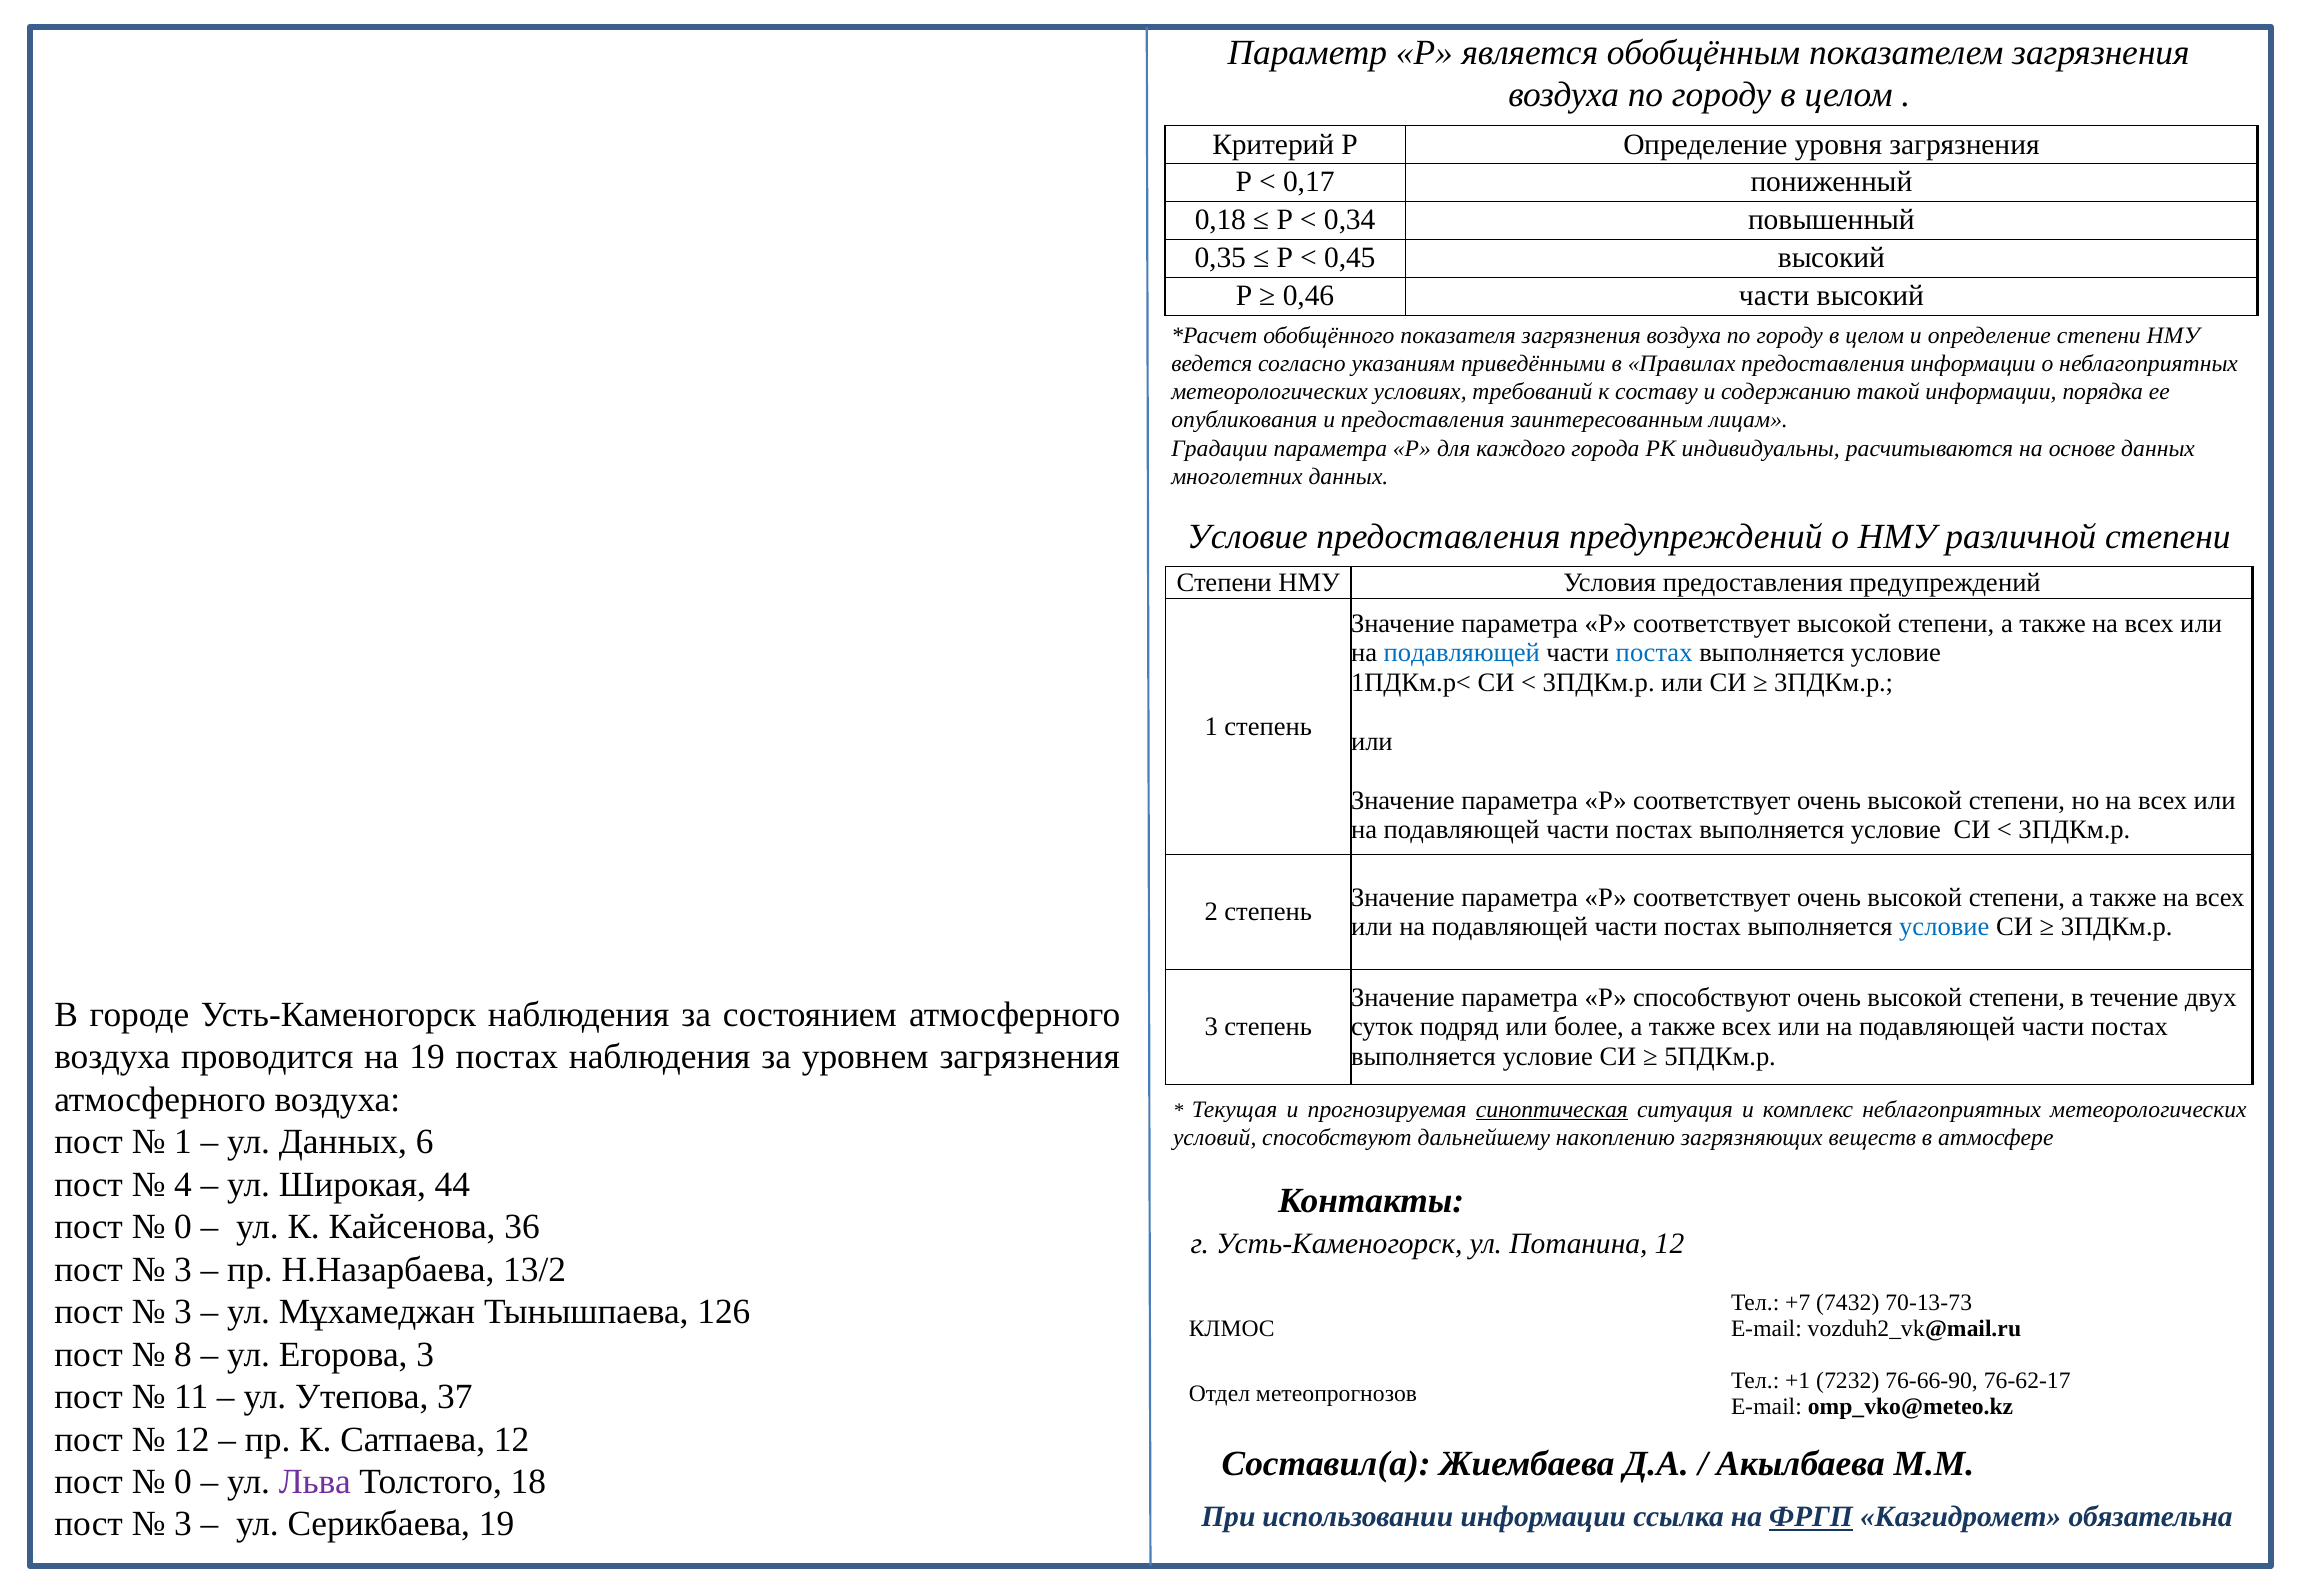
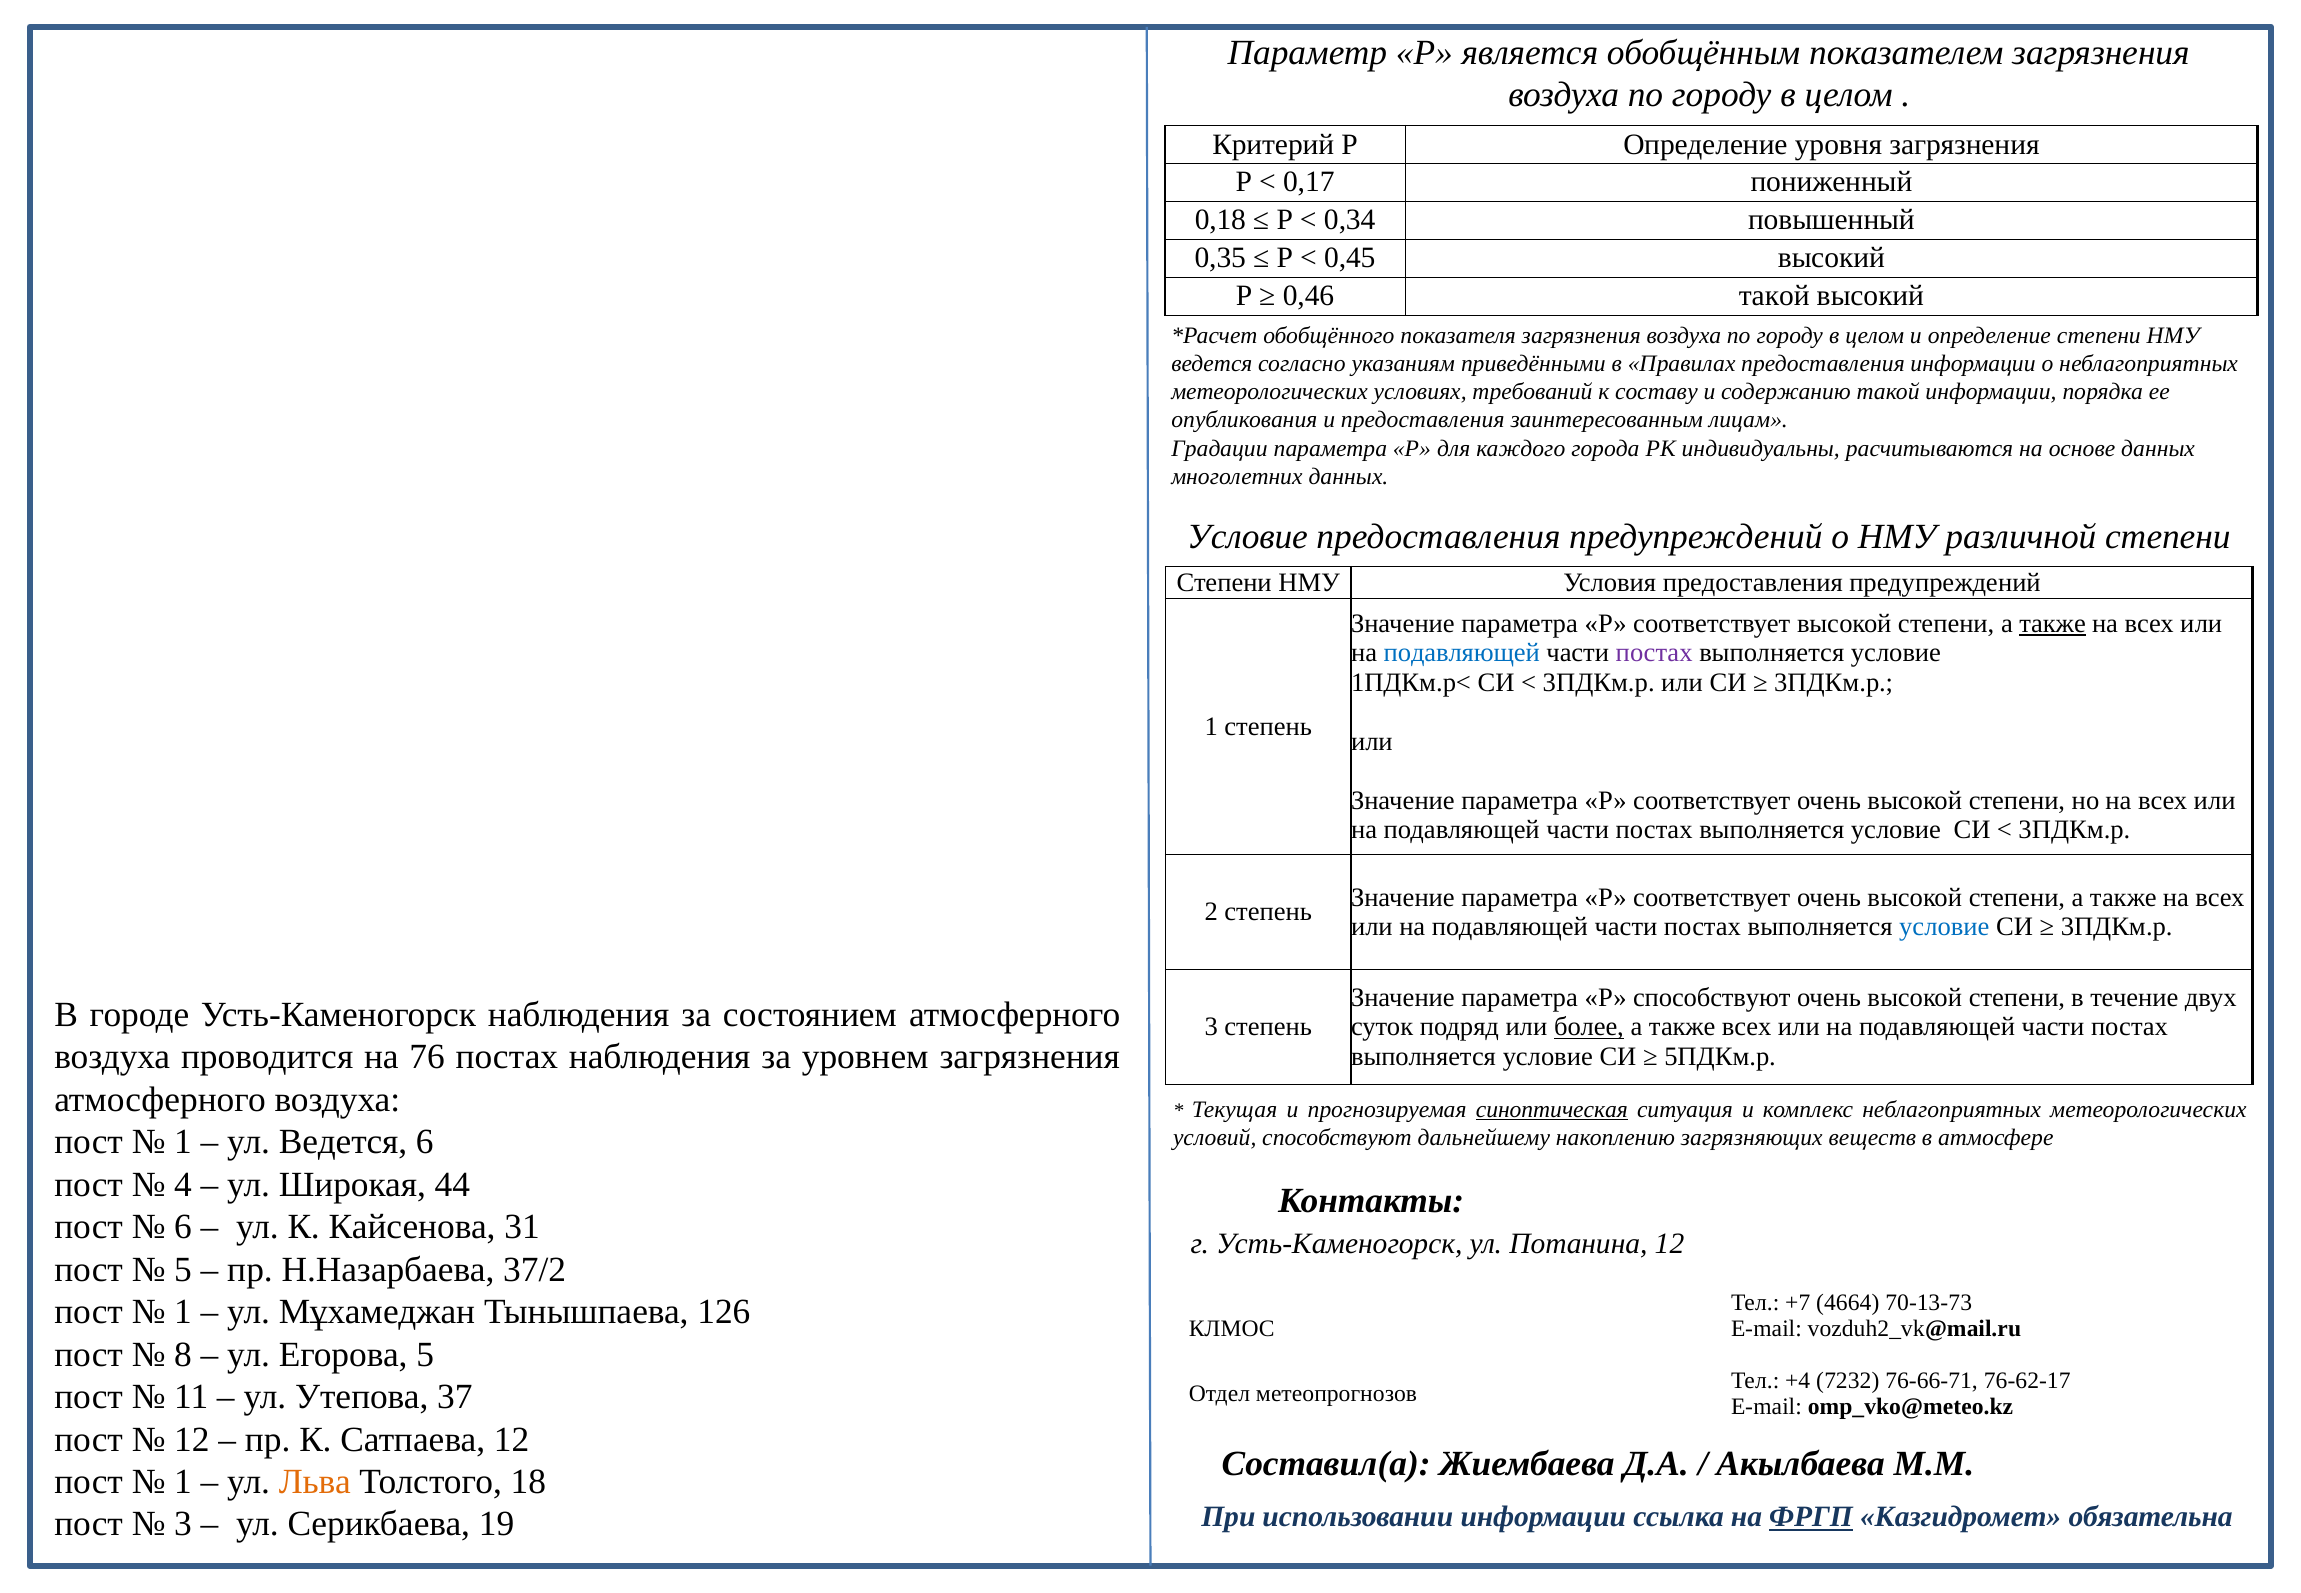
0,46 части: части -> такой
также at (2053, 624) underline: none -> present
постах at (1654, 653) colour: blue -> purple
более underline: none -> present
на 19: 19 -> 76
ул Данных: Данных -> Ведется
0 at (183, 1227): 0 -> 6
36: 36 -> 31
3 at (183, 1269): 3 -> 5
13/2: 13/2 -> 37/2
7432: 7432 -> 4664
3 at (183, 1312): 3 -> 1
Егорова 3: 3 -> 5
+1: +1 -> +4
76-66-90: 76-66-90 -> 76-66-71
0 at (183, 1482): 0 -> 1
Льва colour: purple -> orange
